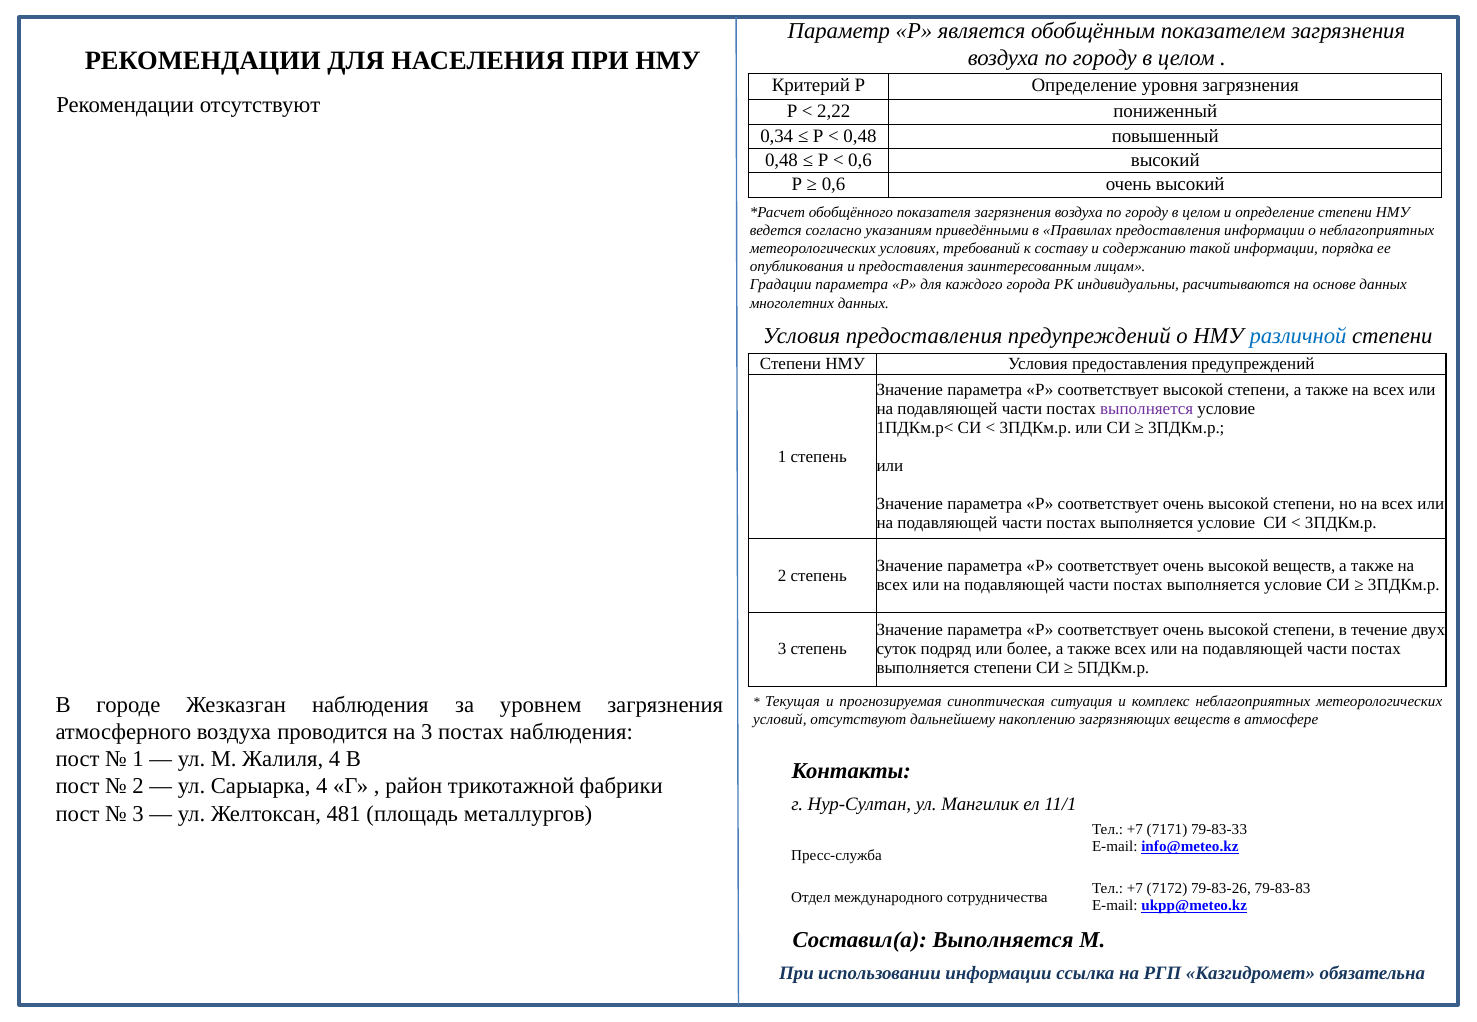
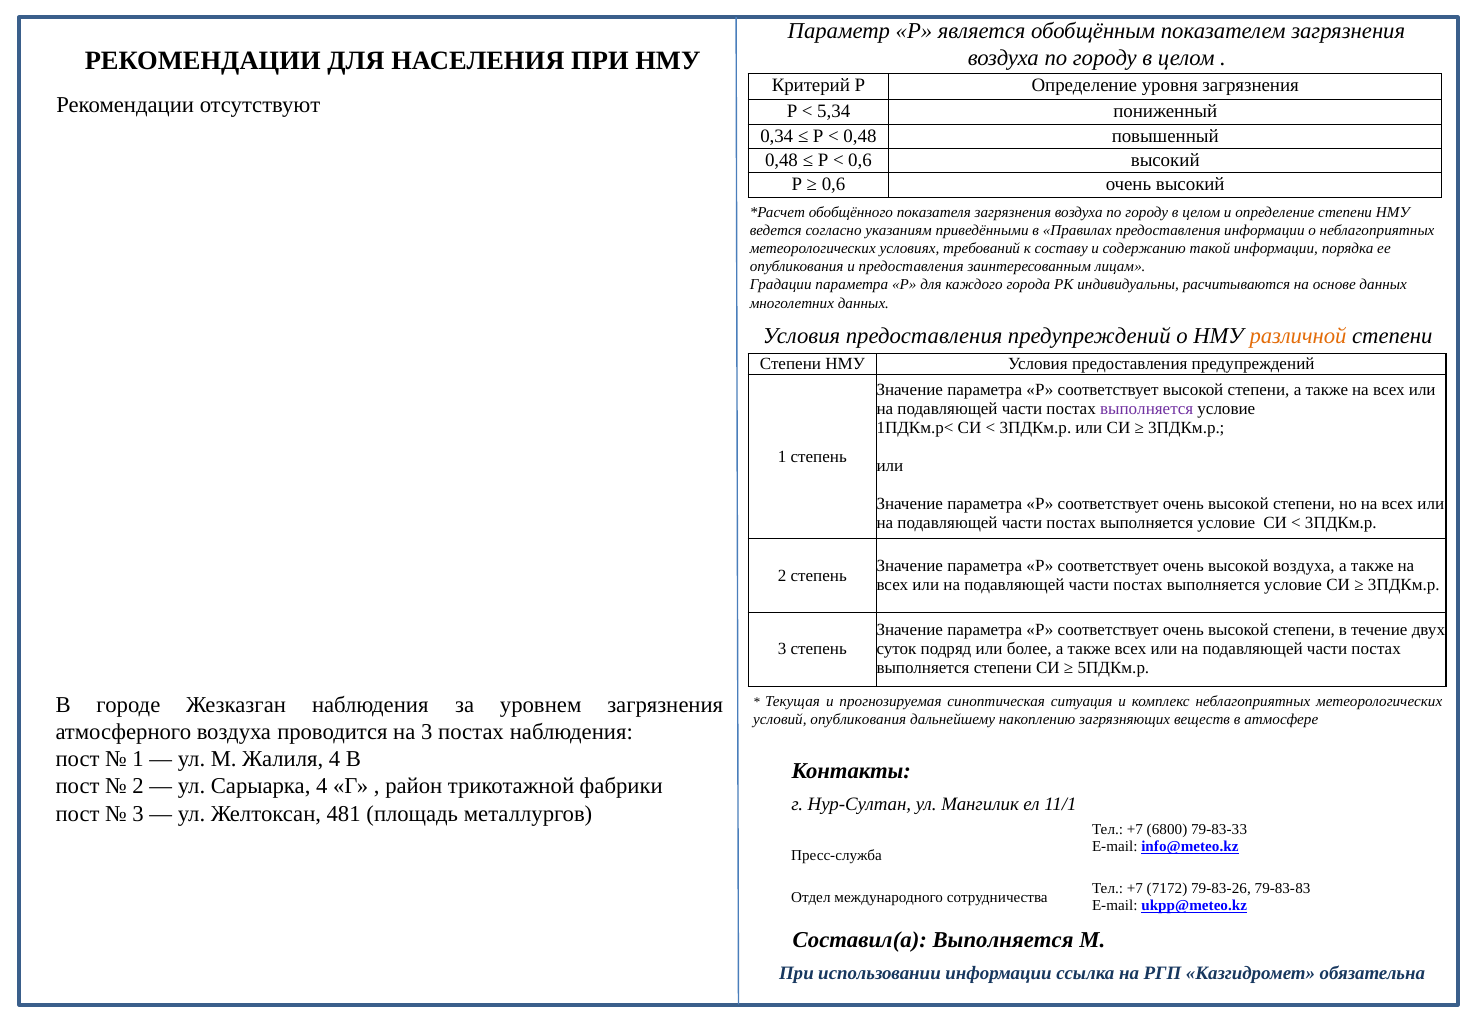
2,22: 2,22 -> 5,34
различной colour: blue -> orange
высокой веществ: веществ -> воздуха
условий отсутствуют: отсутствуют -> опубликования
7171: 7171 -> 6800
